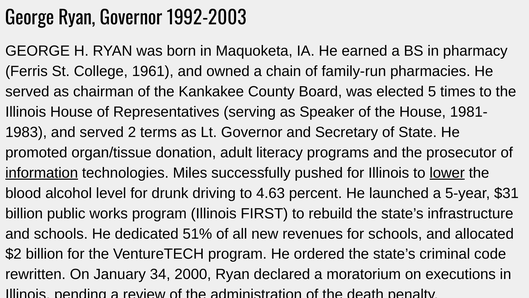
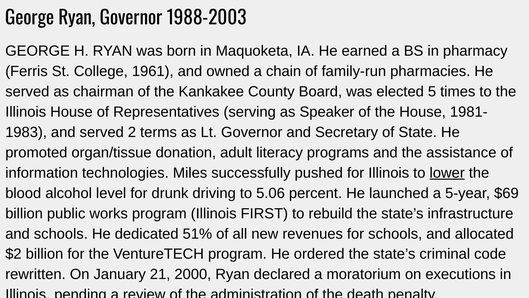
1992-2003: 1992-2003 -> 1988-2003
prosecutor: prosecutor -> assistance
information underline: present -> none
4.63: 4.63 -> 5.06
$31: $31 -> $69
34: 34 -> 21
